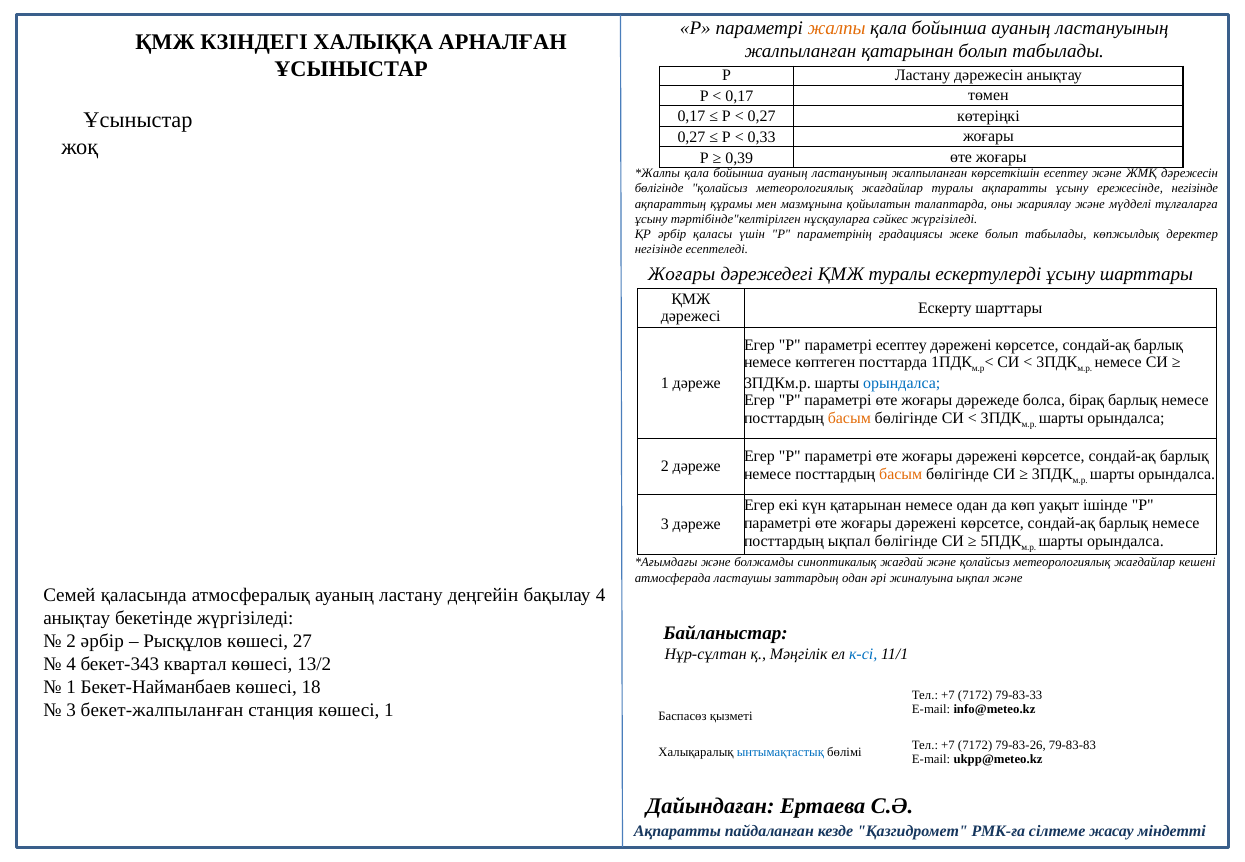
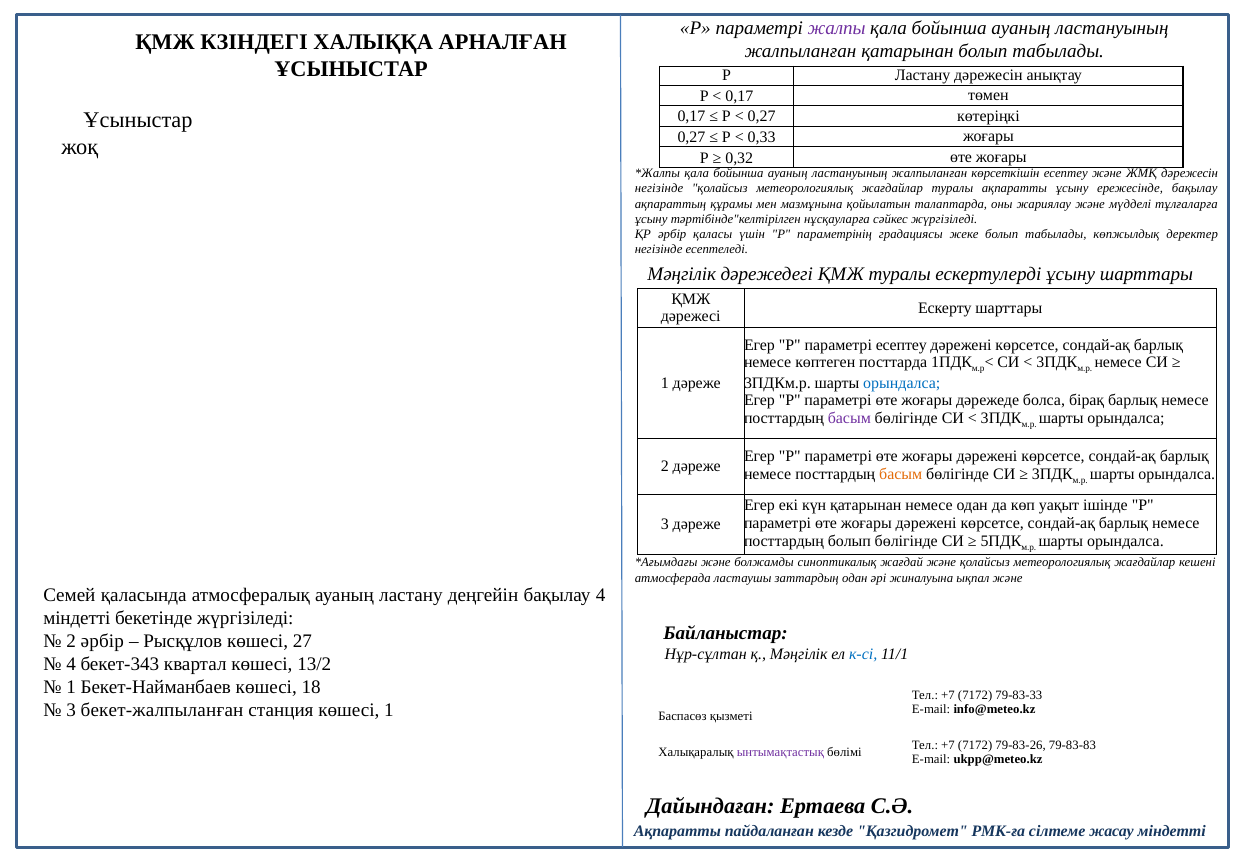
жалпы colour: orange -> purple
0,39: 0,39 -> 0,32
бөлігінде at (659, 189): бөлігінде -> негізінде
ережесінде негізінде: негізінде -> бақылау
Жоғары at (682, 274): Жоғары -> Мәңгілік
басым at (849, 418) colour: orange -> purple
посттардың ықпал: ықпал -> болып
анықтау at (77, 618): анықтау -> міндетті
ынтымақтастық colour: blue -> purple
